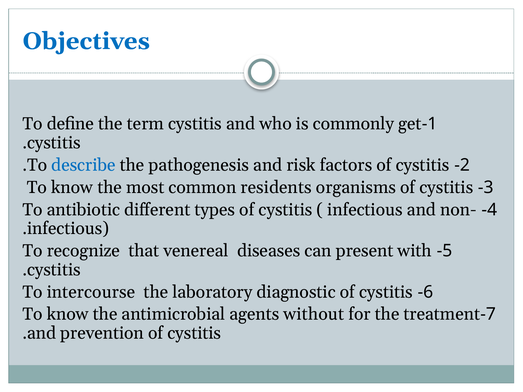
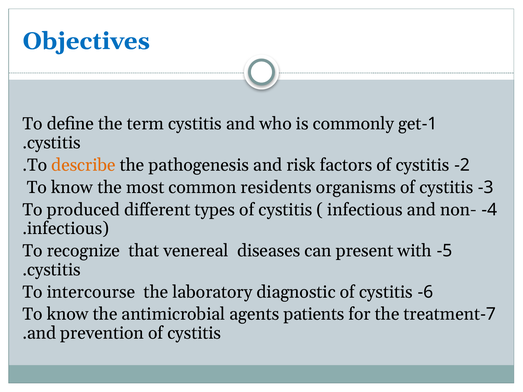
describe colour: blue -> orange
antibiotic: antibiotic -> produced
without: without -> patients
